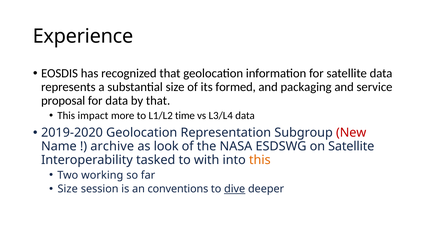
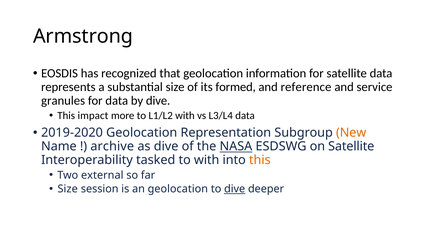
Experience: Experience -> Armstrong
packaging: packaging -> reference
proposal: proposal -> granules
by that: that -> dive
L1/L2 time: time -> with
New colour: red -> orange
as look: look -> dive
NASA underline: none -> present
working: working -> external
an conventions: conventions -> geolocation
